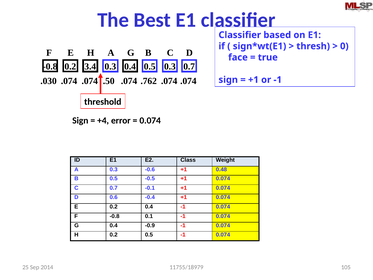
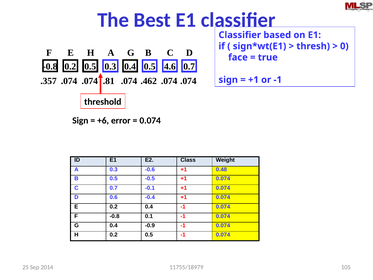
3.4 at (90, 66): 3.4 -> 0.5
0.5 0.3: 0.3 -> 4.6
.030: .030 -> .357
.50: .50 -> .81
.762: .762 -> .462
+4: +4 -> +6
